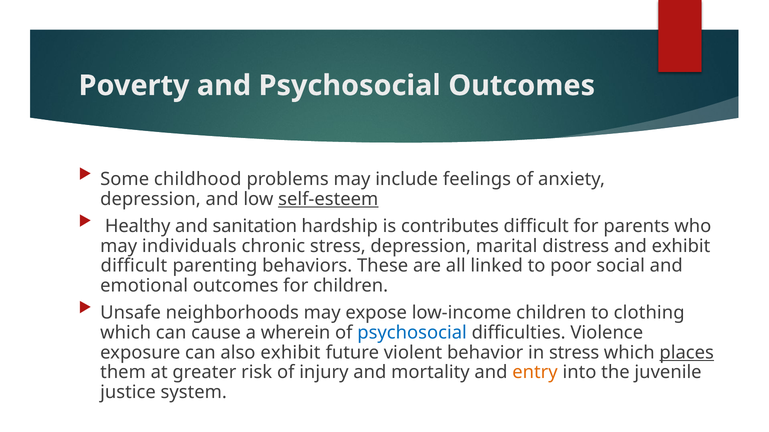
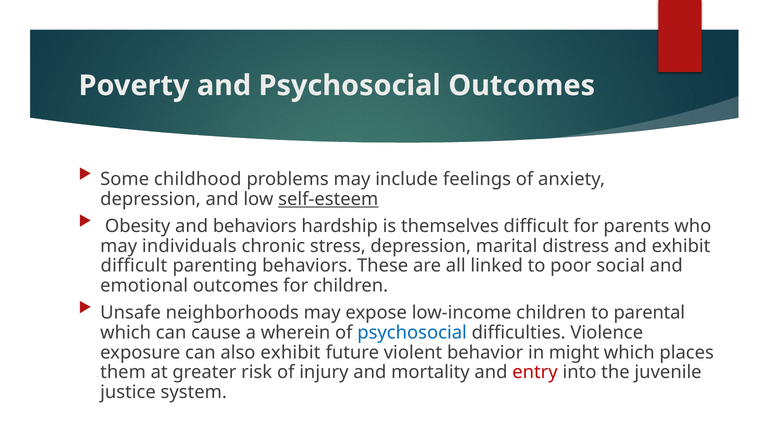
Healthy: Healthy -> Obesity
and sanitation: sanitation -> behaviors
contributes: contributes -> themselves
clothing: clothing -> parental
in stress: stress -> might
places underline: present -> none
entry colour: orange -> red
